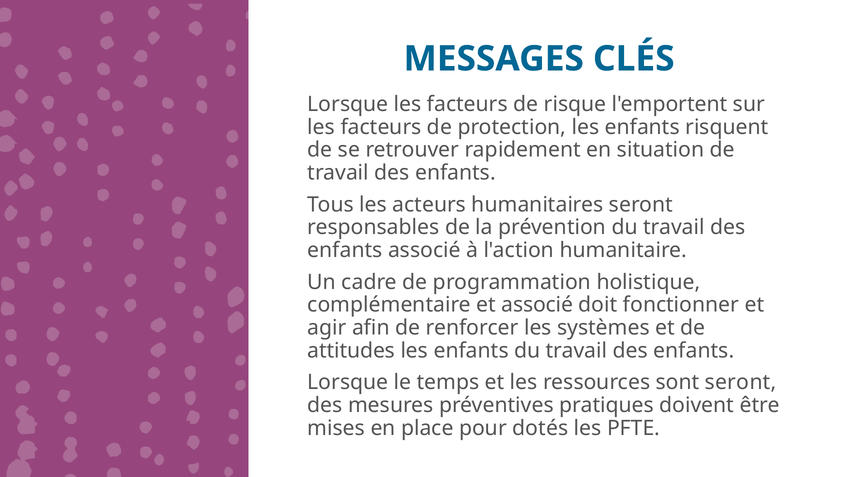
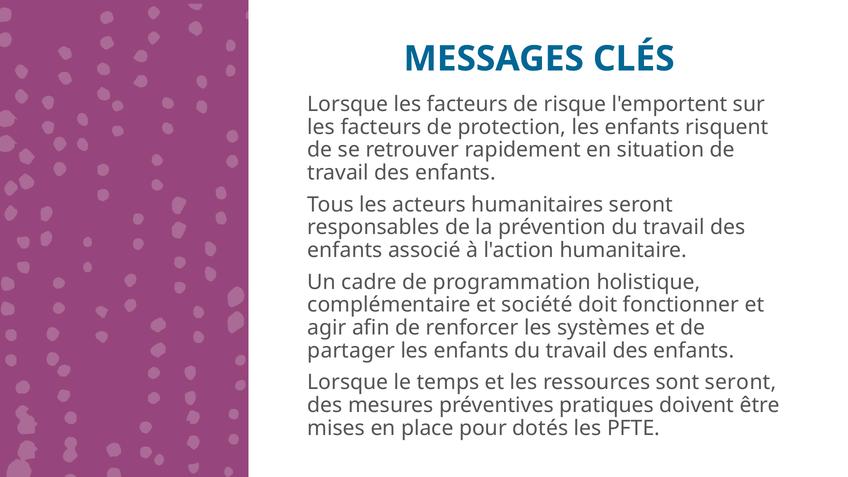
et associé: associé -> société
attitudes: attitudes -> partager
